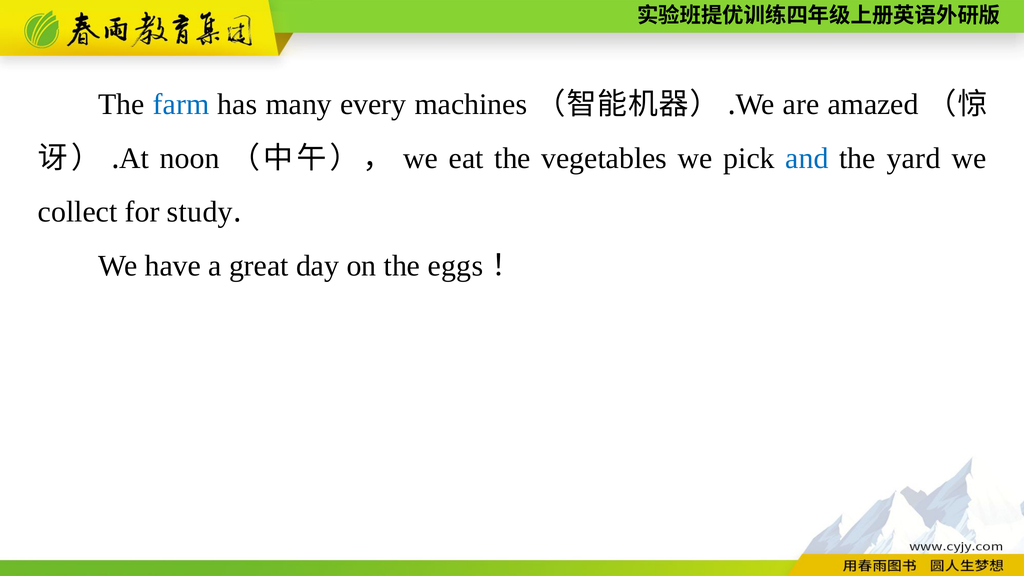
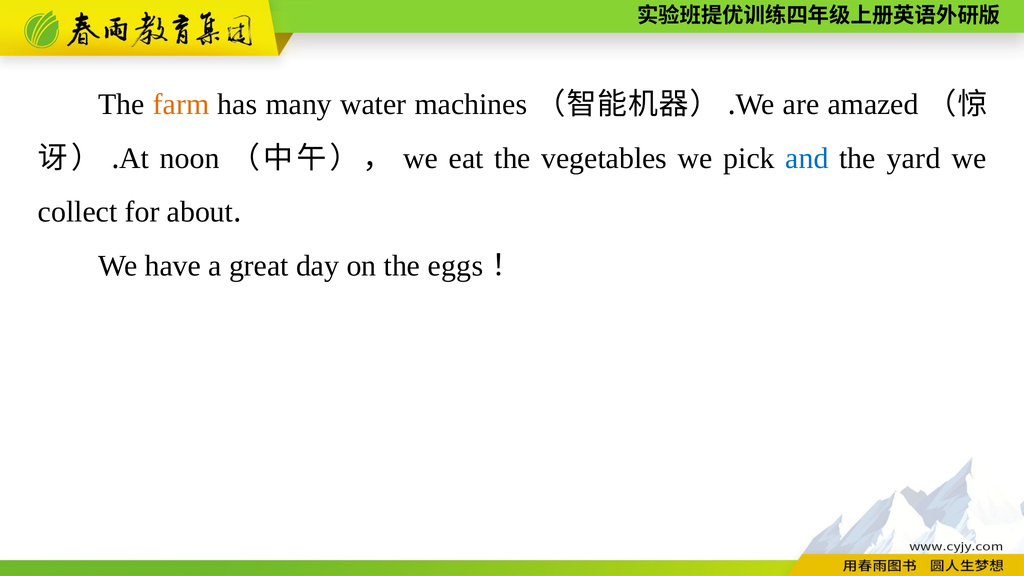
farm colour: blue -> orange
every: every -> water
study: study -> about
